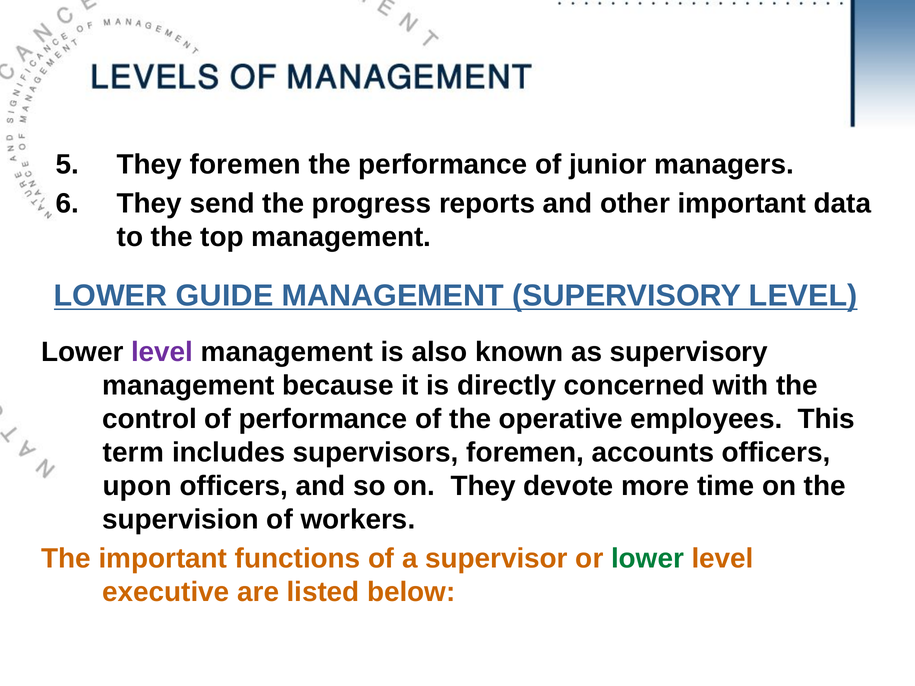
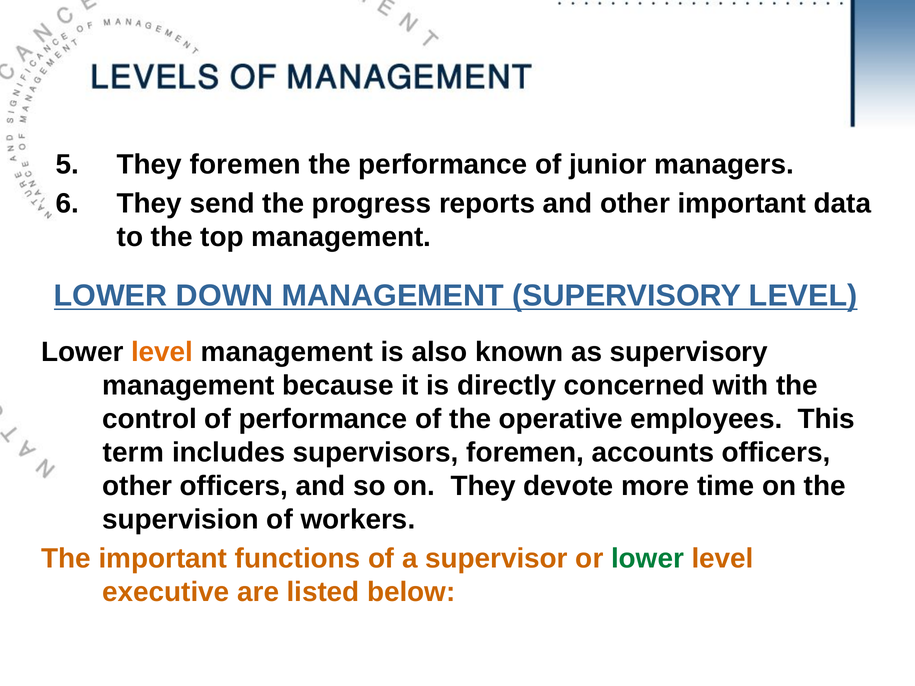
GUIDE: GUIDE -> DOWN
level at (162, 352) colour: purple -> orange
upon at (137, 486): upon -> other
